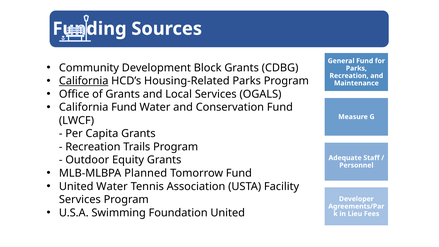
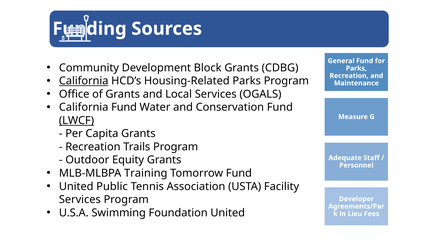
LWCF underline: none -> present
Planned: Planned -> Training
United Water: Water -> Public
